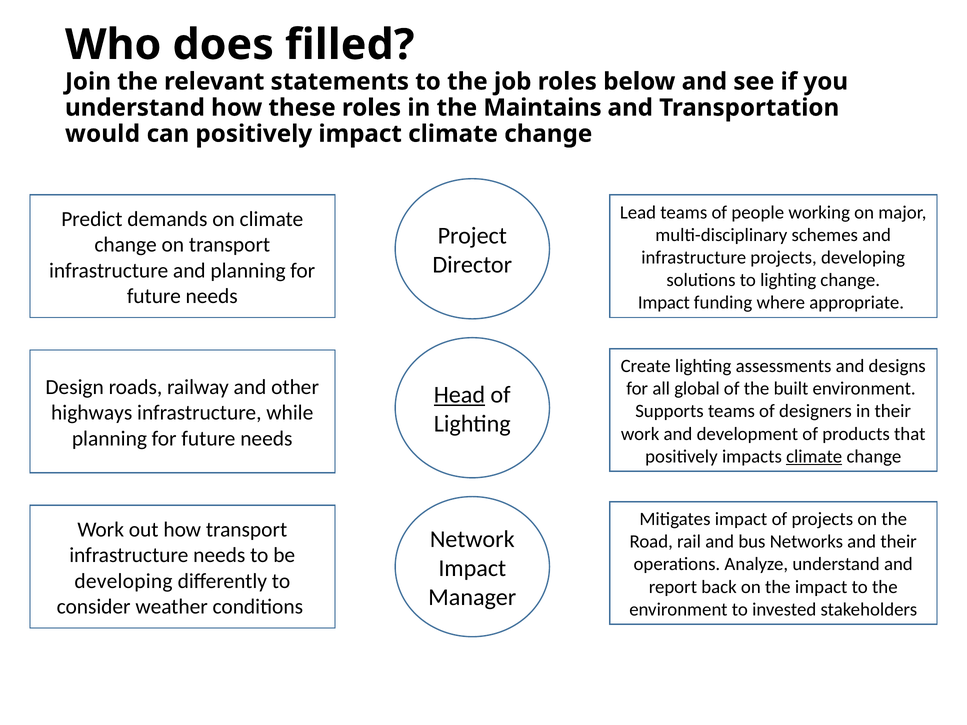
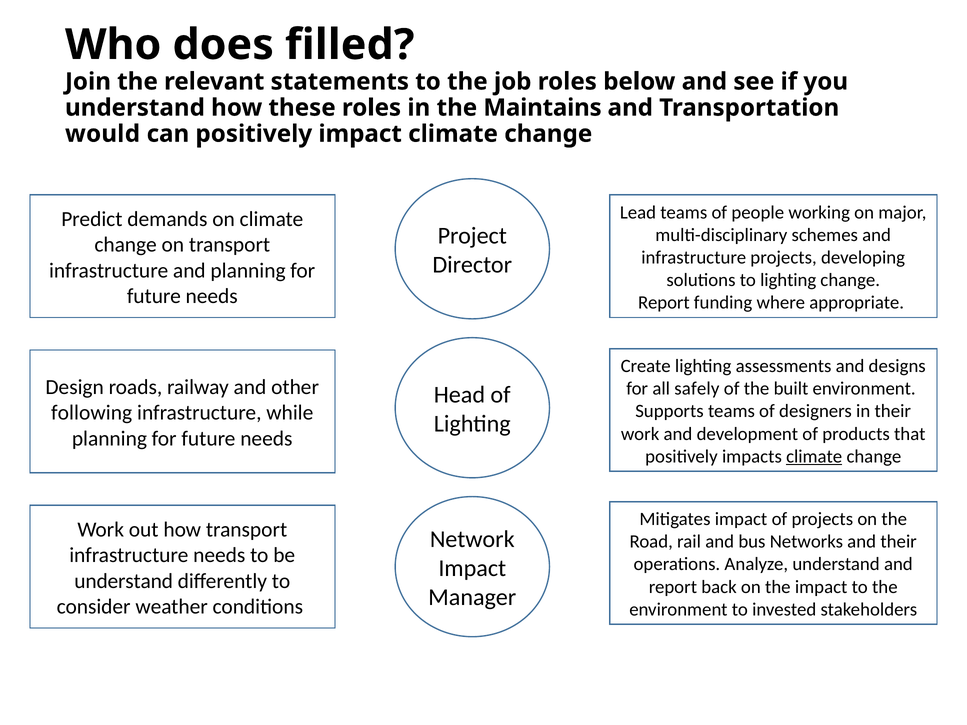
Impact at (664, 303): Impact -> Report
global: global -> safely
Head underline: present -> none
highways: highways -> following
developing at (123, 581): developing -> understand
